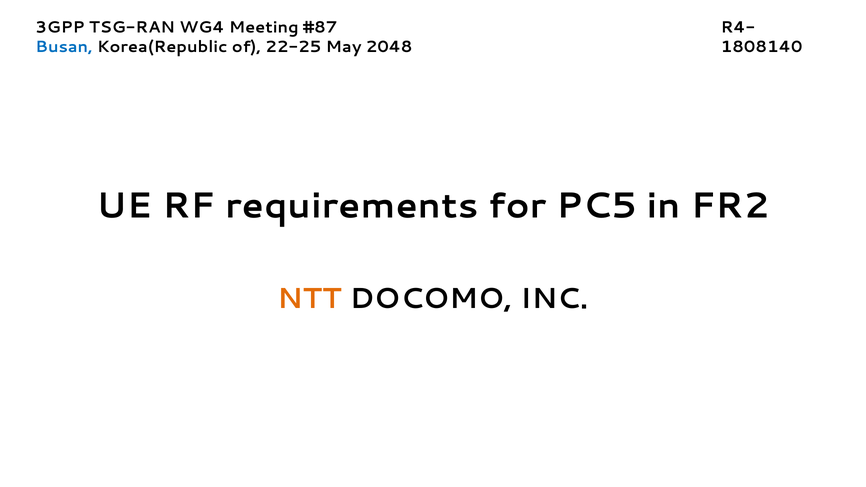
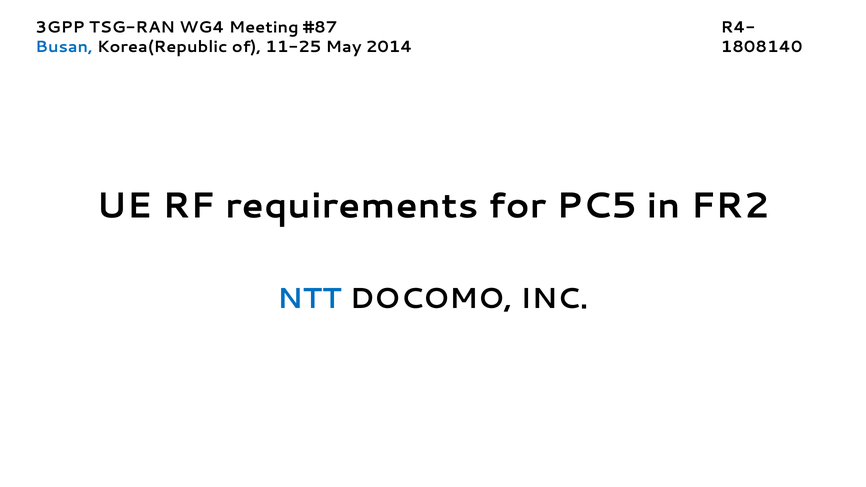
22-25: 22-25 -> 11-25
2048: 2048 -> 2014
NTT colour: orange -> blue
